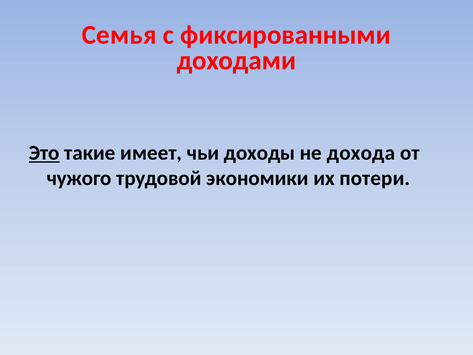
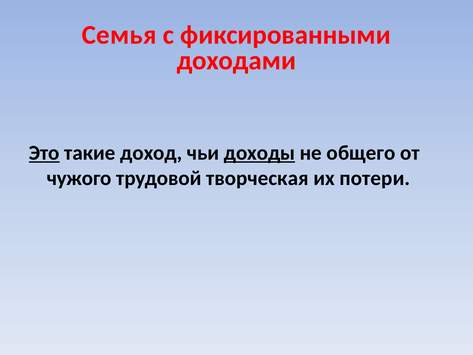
имеет: имеет -> доход
доходы underline: none -> present
дохода: дохода -> общего
экономики: экономики -> творческая
